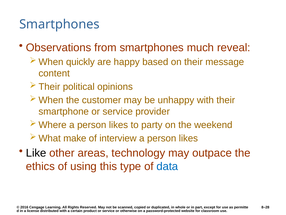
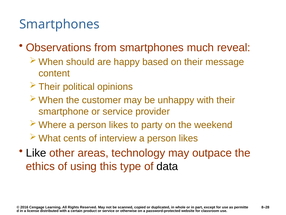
quickly: quickly -> should
make: make -> cents
data colour: blue -> black
